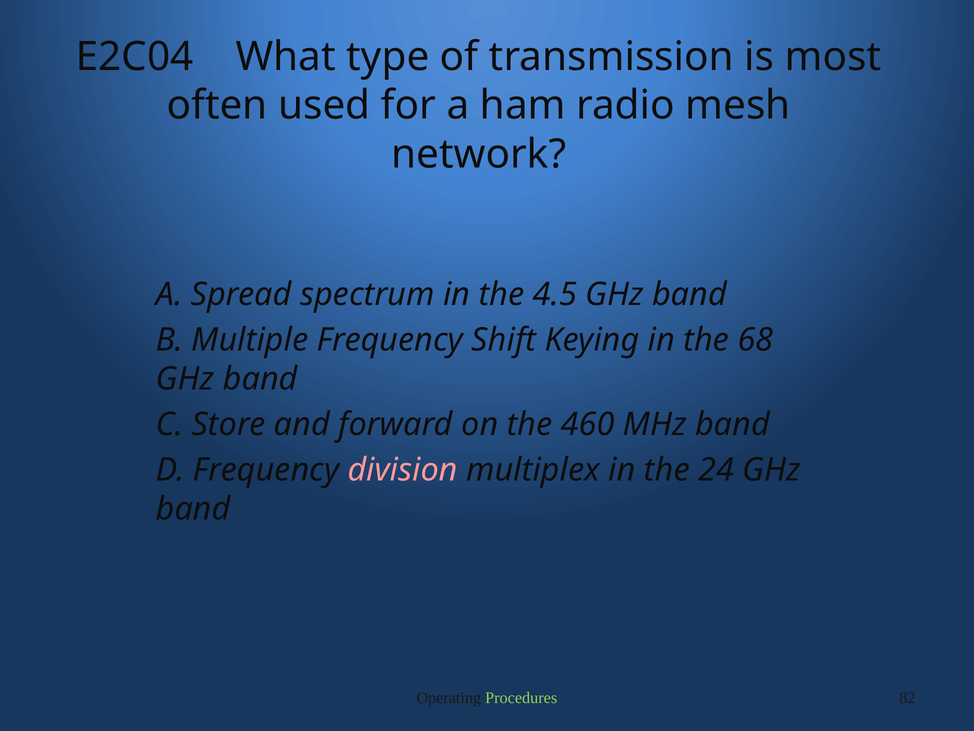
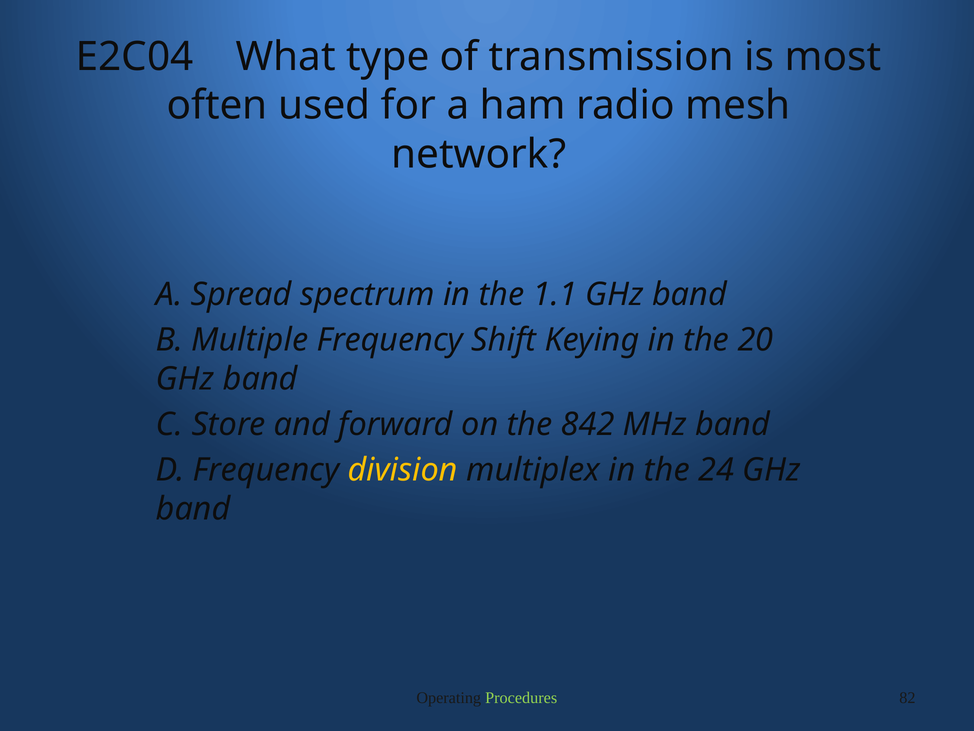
4.5: 4.5 -> 1.1
68: 68 -> 20
460: 460 -> 842
division colour: pink -> yellow
